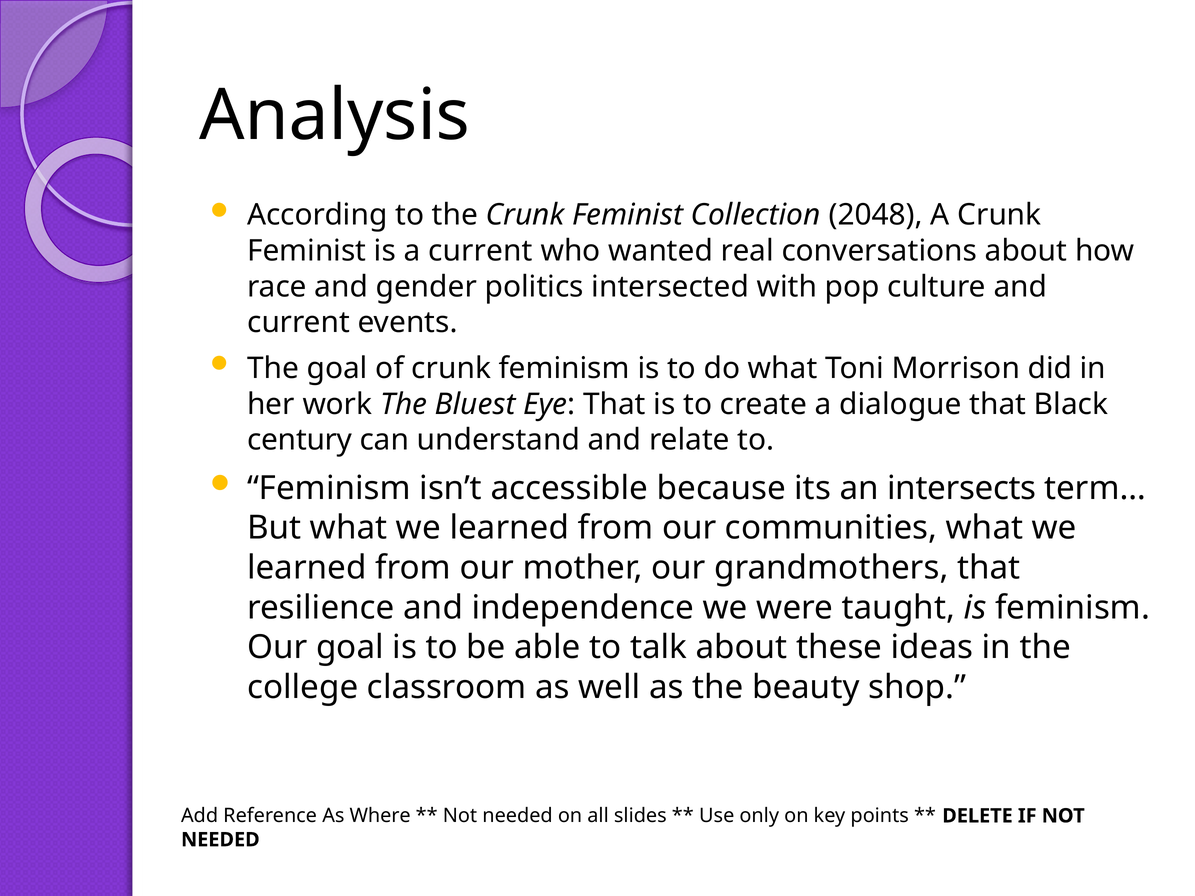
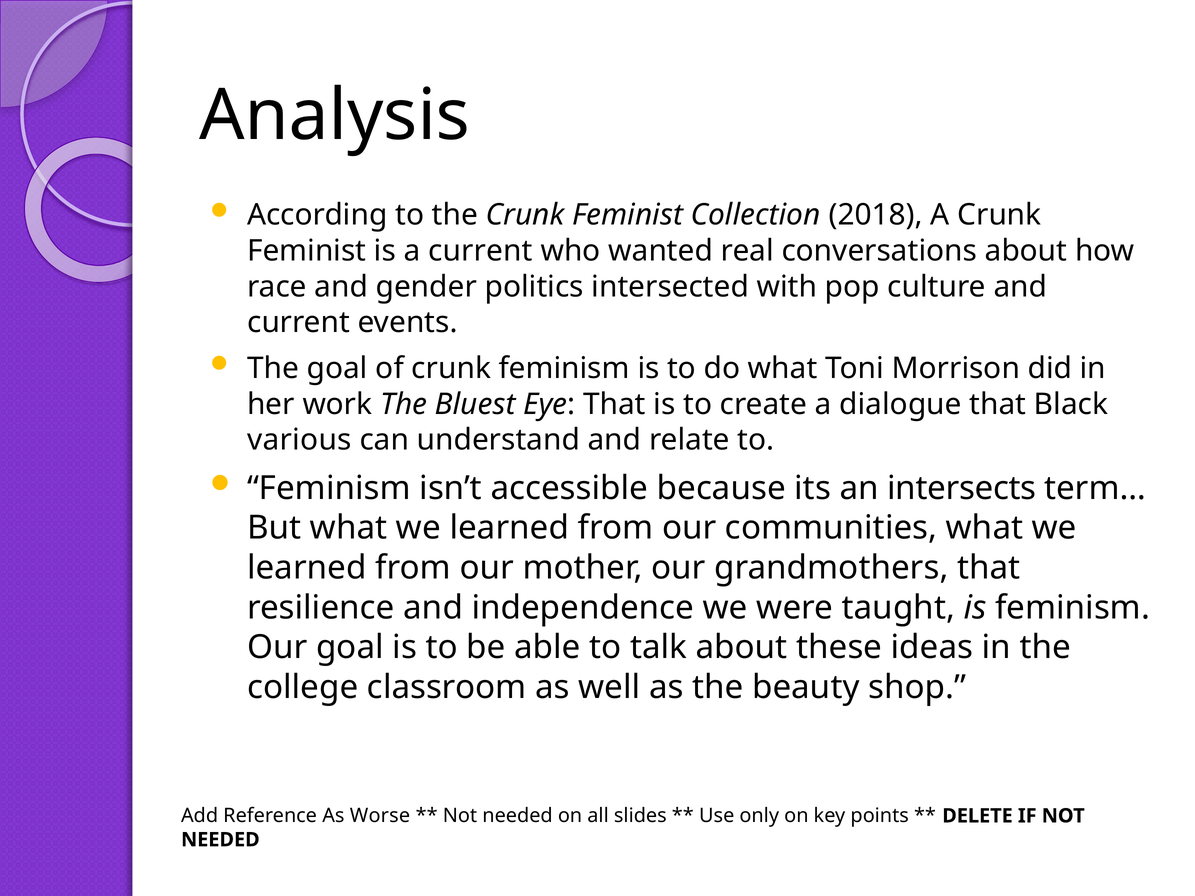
2048: 2048 -> 2018
century: century -> various
Where: Where -> Worse
